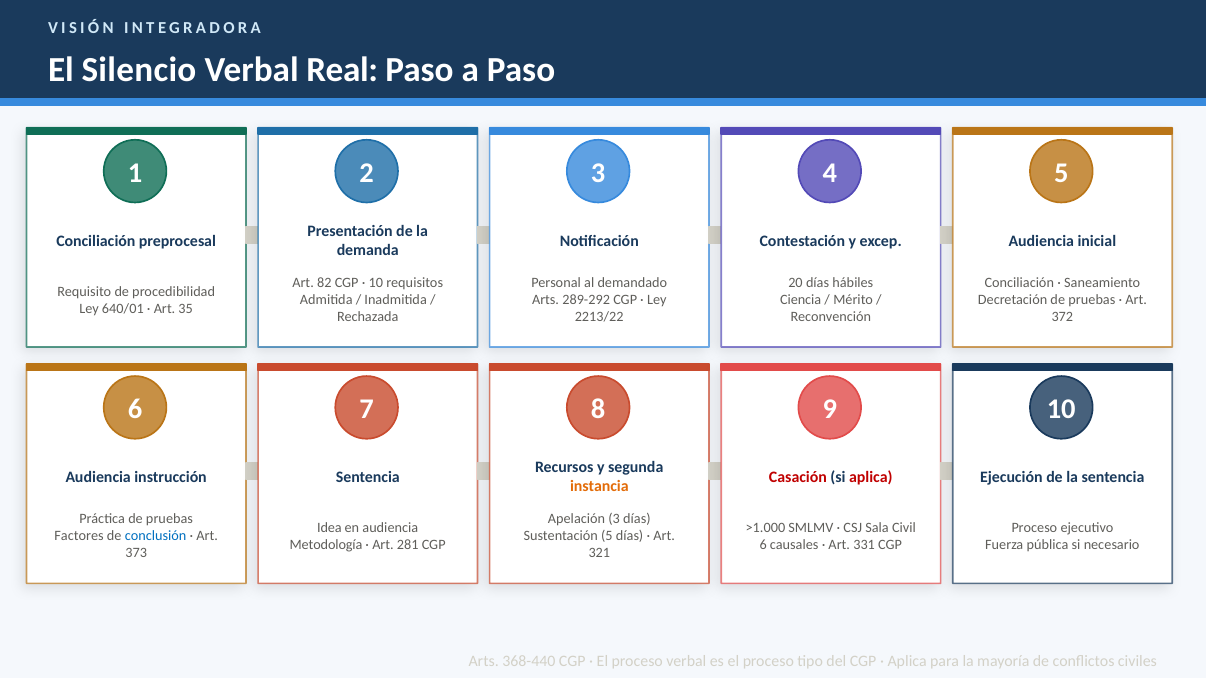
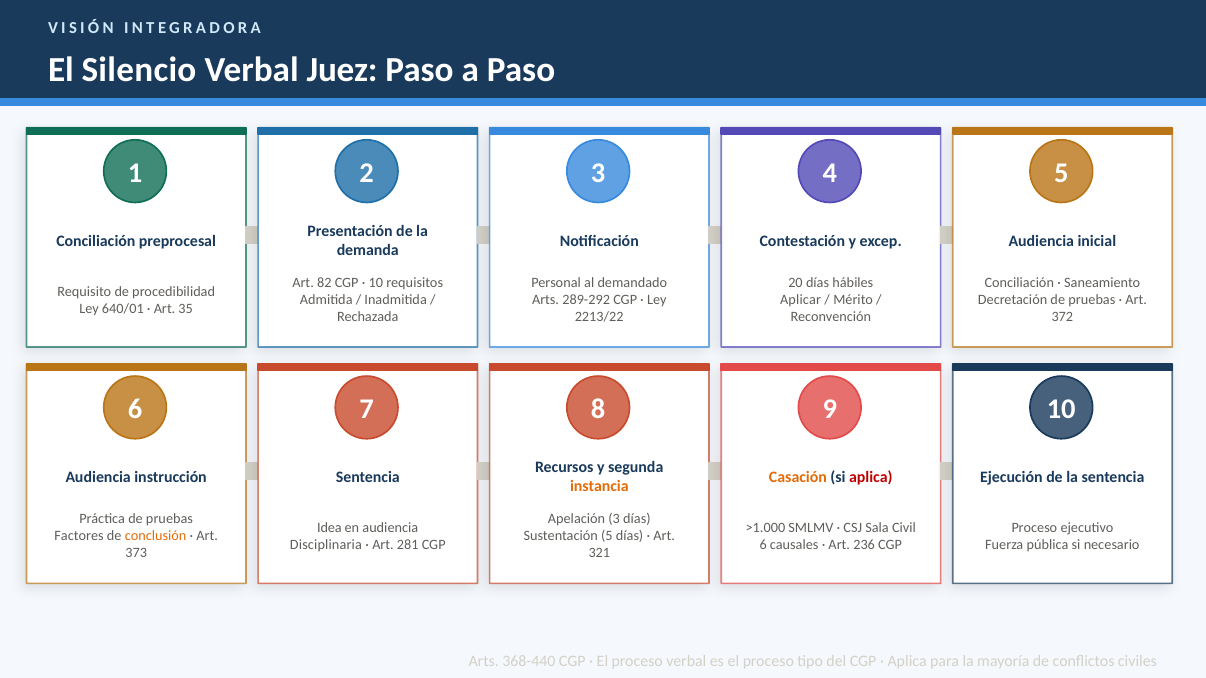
Real: Real -> Juez
Ciencia: Ciencia -> Aplicar
Casación colour: red -> orange
conclusión colour: blue -> orange
Metodología: Metodología -> Disciplinaria
331: 331 -> 236
